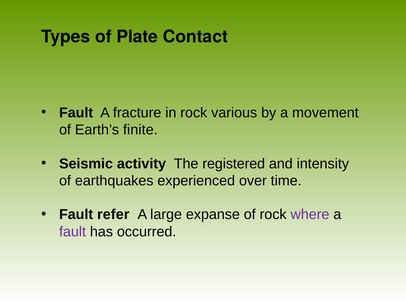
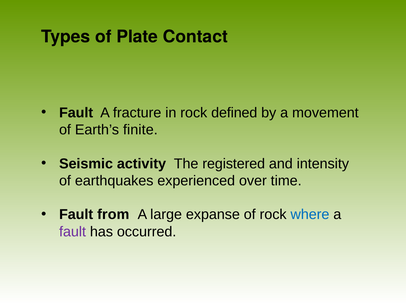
various: various -> defined
refer: refer -> from
where colour: purple -> blue
